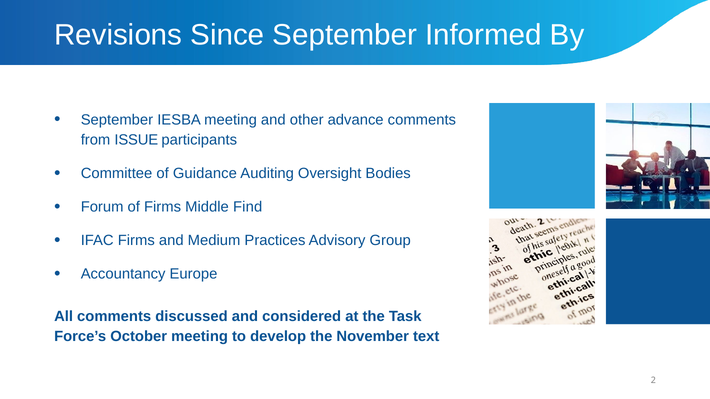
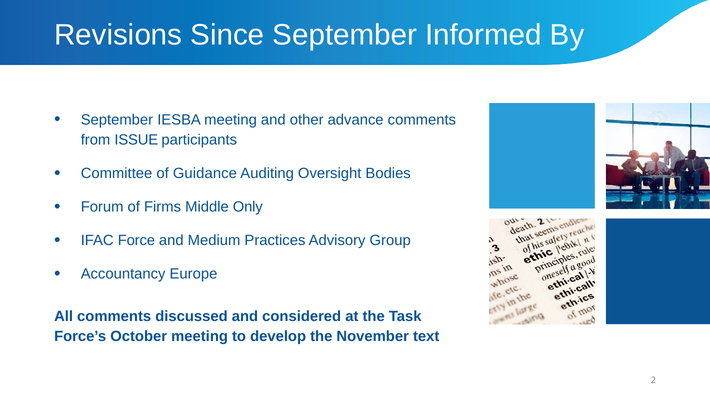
Find: Find -> Only
IFAC Firms: Firms -> Force
